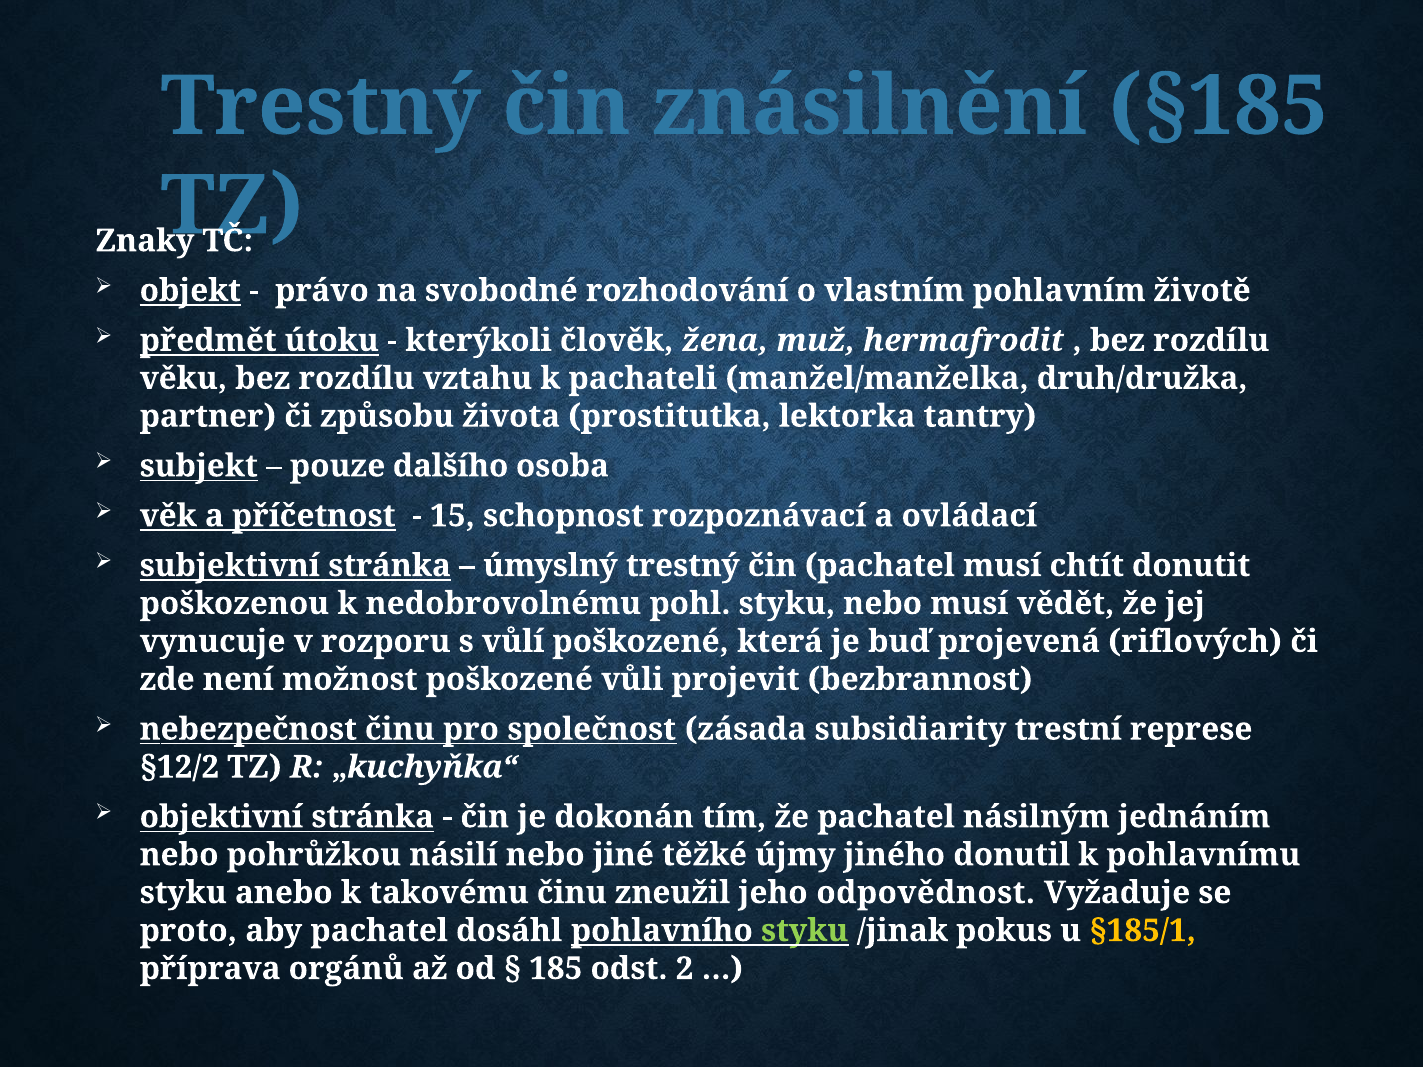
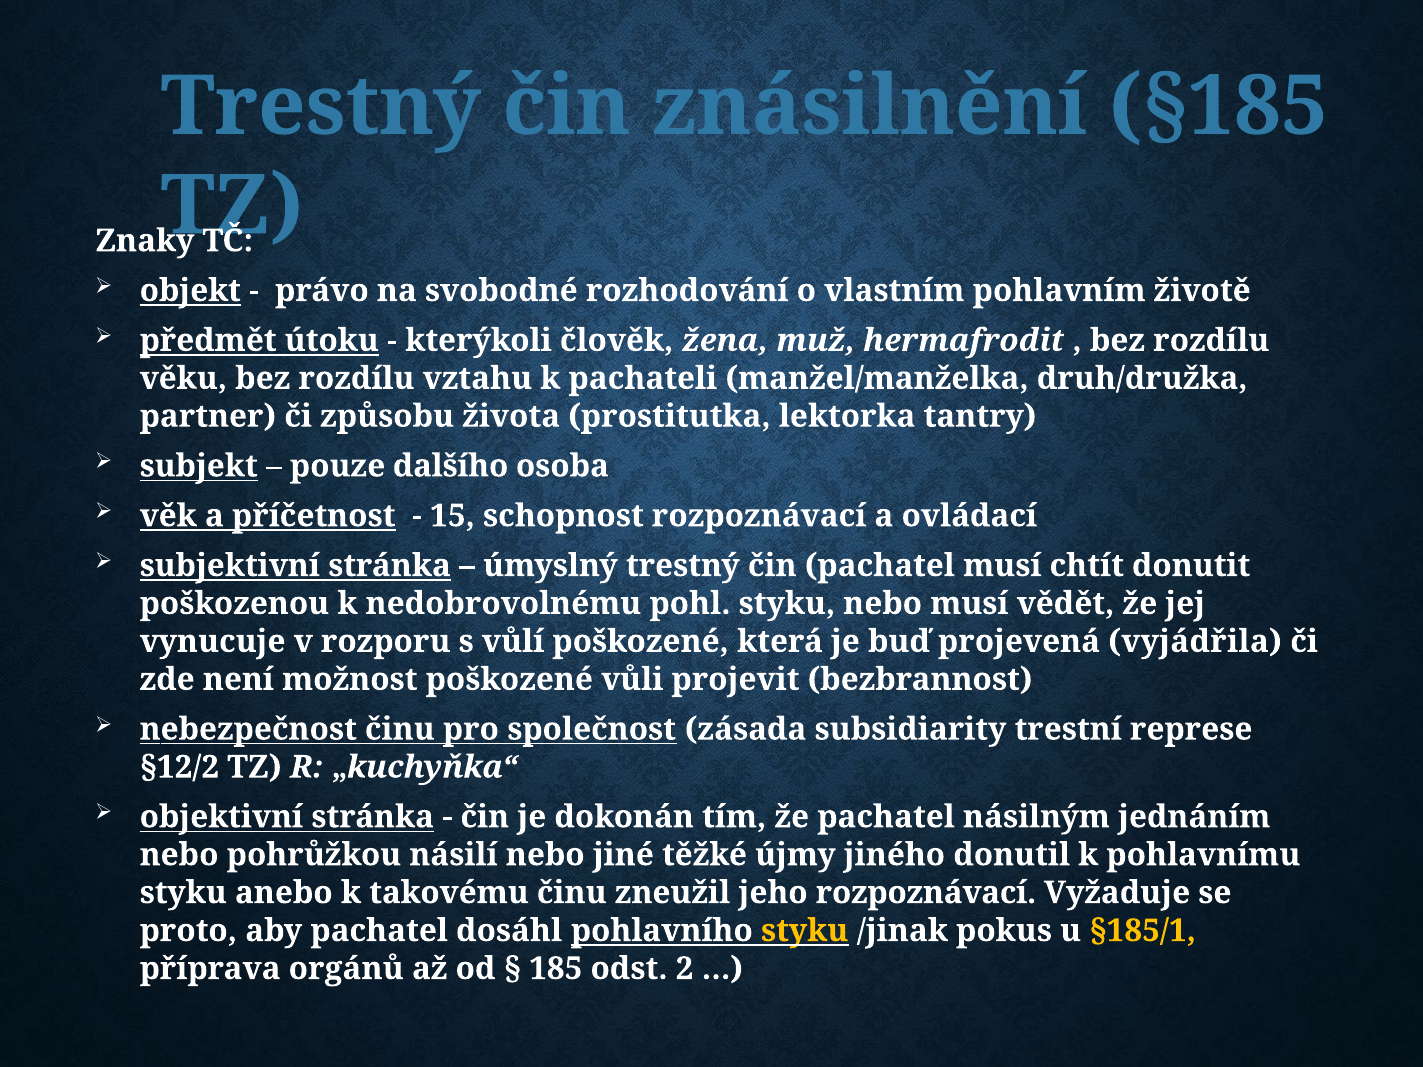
riflových: riflových -> vyjádřila
jeho odpovědnost: odpovědnost -> rozpoznávací
styku at (805, 931) colour: light green -> yellow
